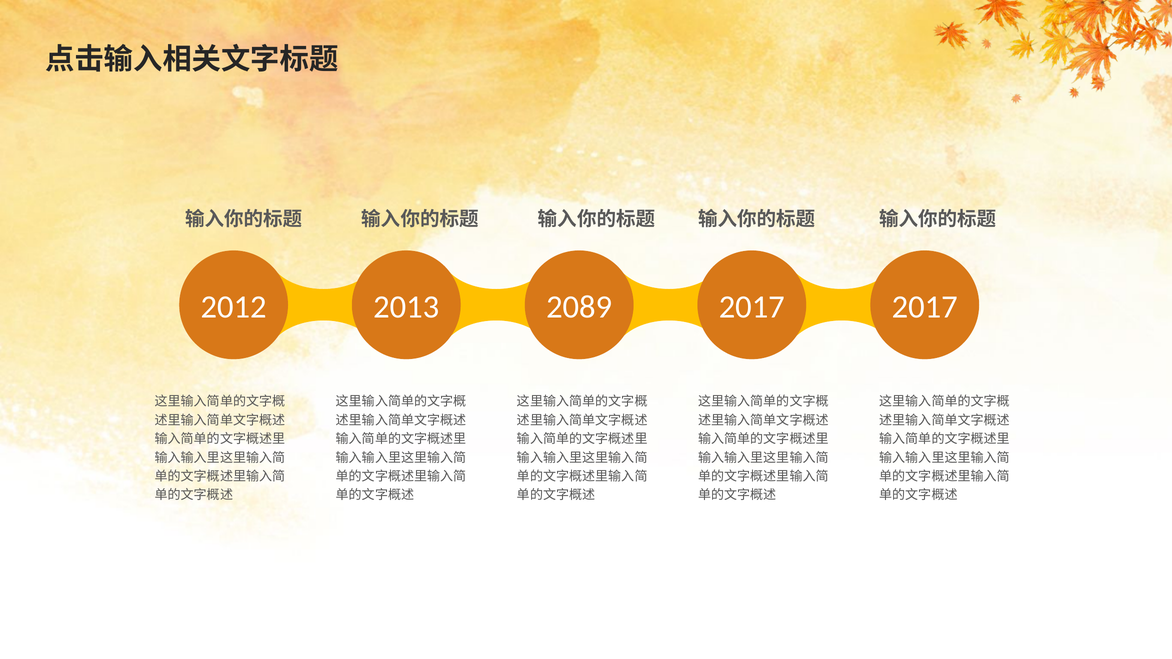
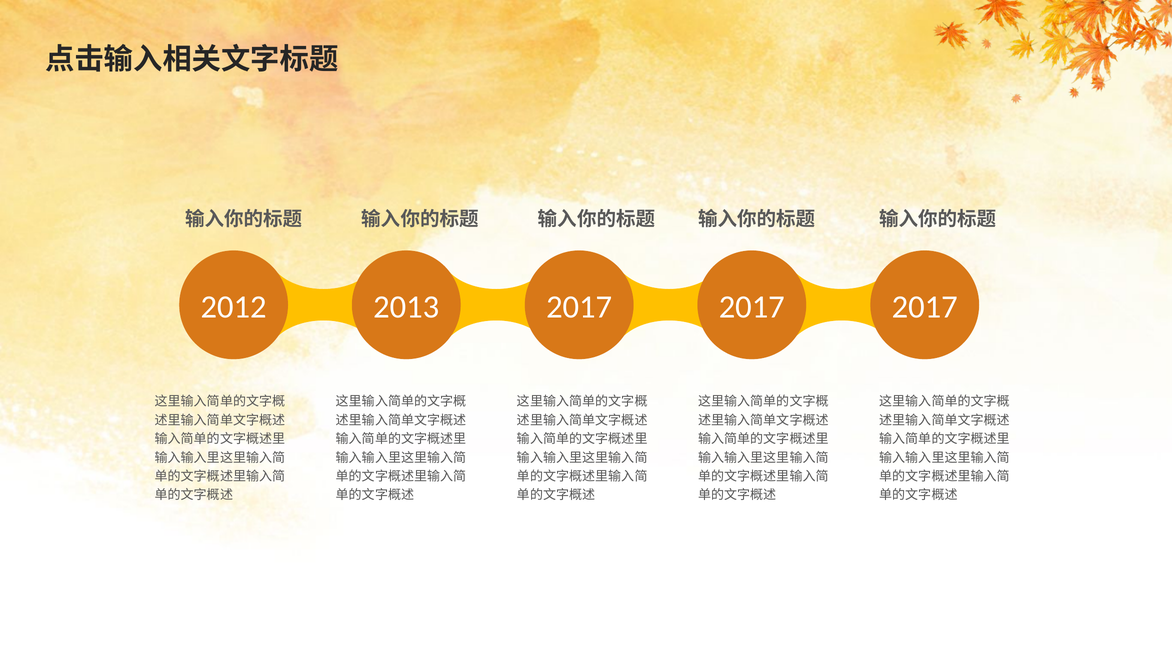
2013 2089: 2089 -> 2017
